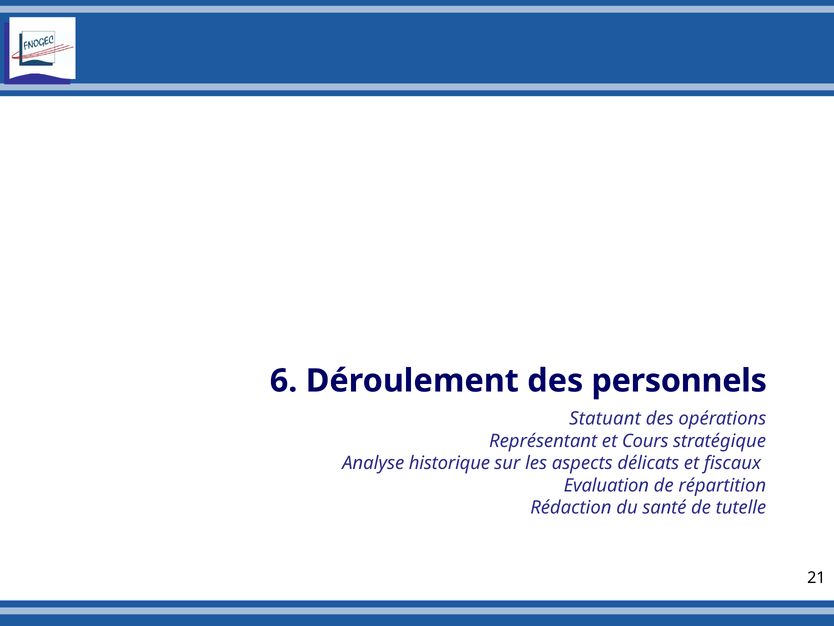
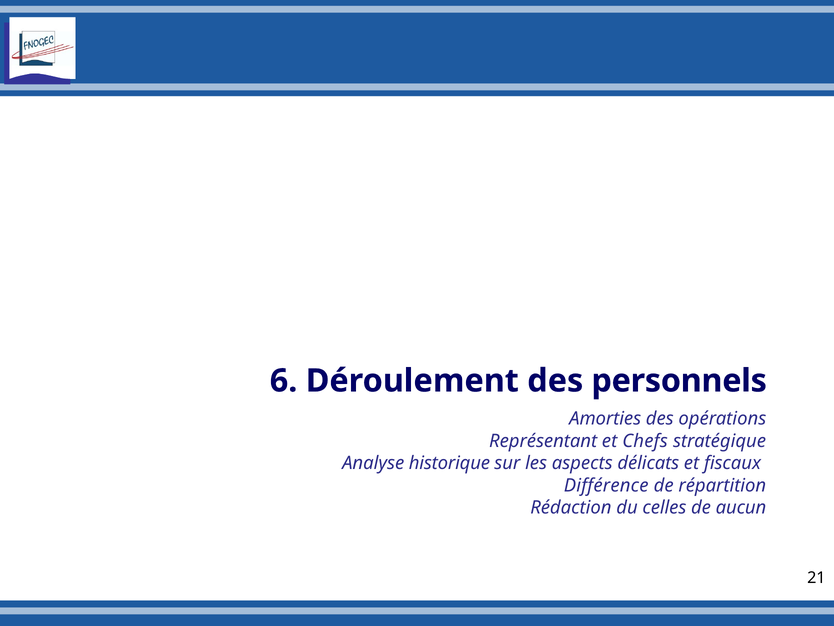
Statuant: Statuant -> Amorties
Cours: Cours -> Chefs
Evaluation: Evaluation -> Différence
santé: santé -> celles
tutelle: tutelle -> aucun
